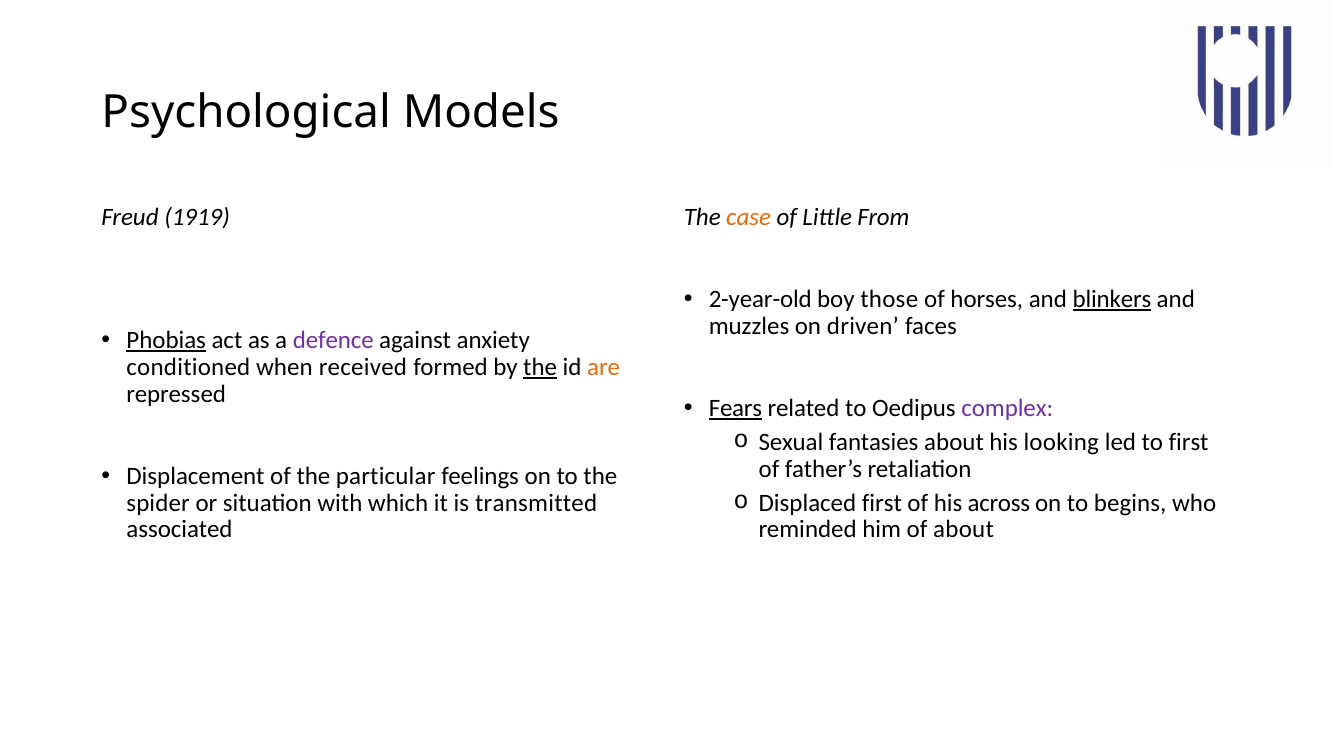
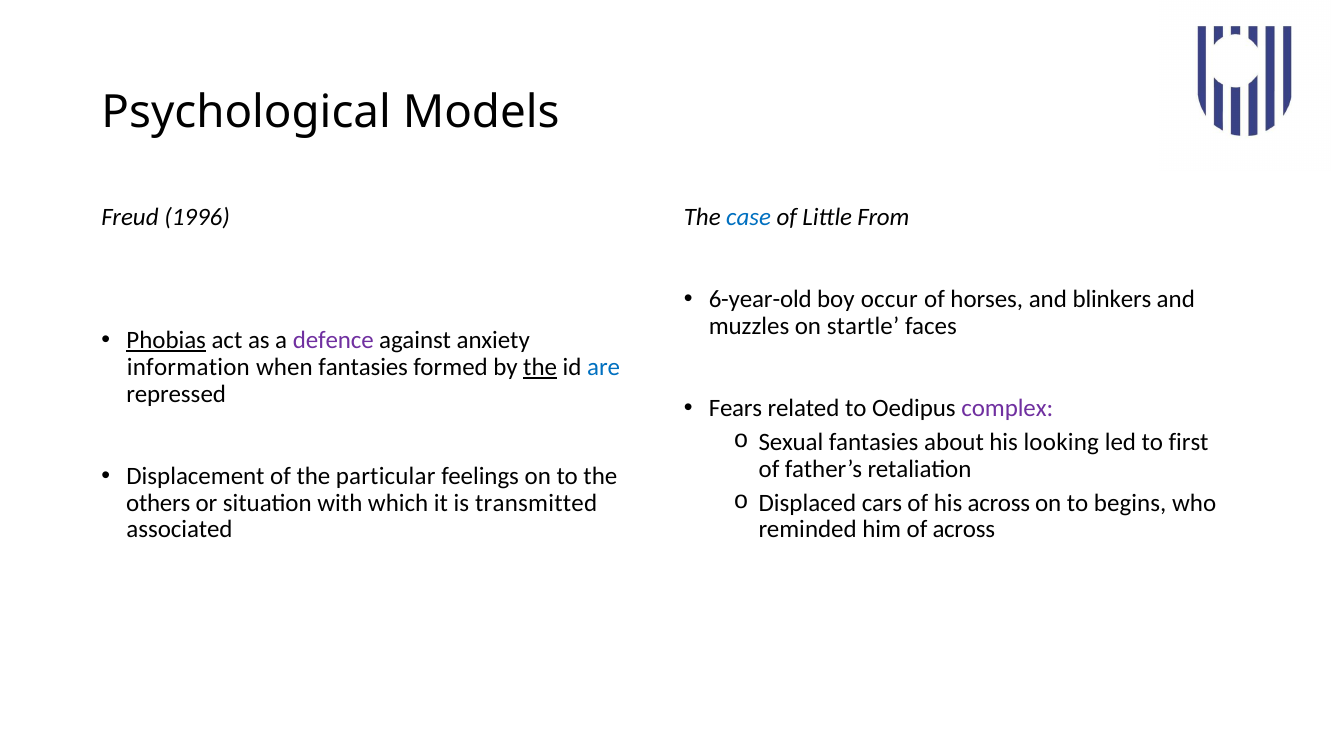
1919: 1919 -> 1996
case colour: orange -> blue
2-year-old: 2-year-old -> 6-year-old
those: those -> occur
blinkers underline: present -> none
driven: driven -> startle
conditioned: conditioned -> information
when received: received -> fantasies
are colour: orange -> blue
Fears underline: present -> none
Displaced first: first -> cars
spider: spider -> others
of about: about -> across
